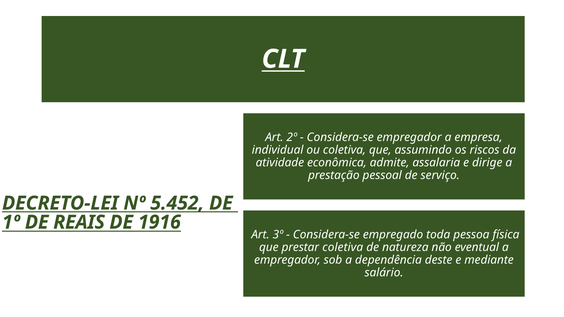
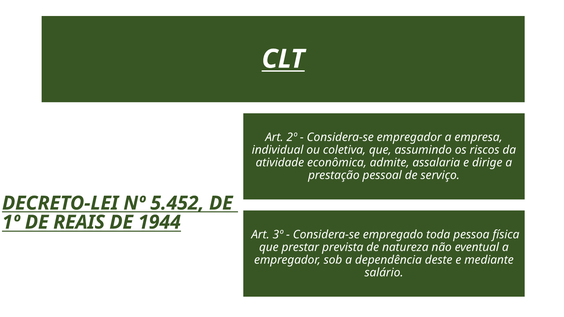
1916: 1916 -> 1944
prestar coletiva: coletiva -> prevista
